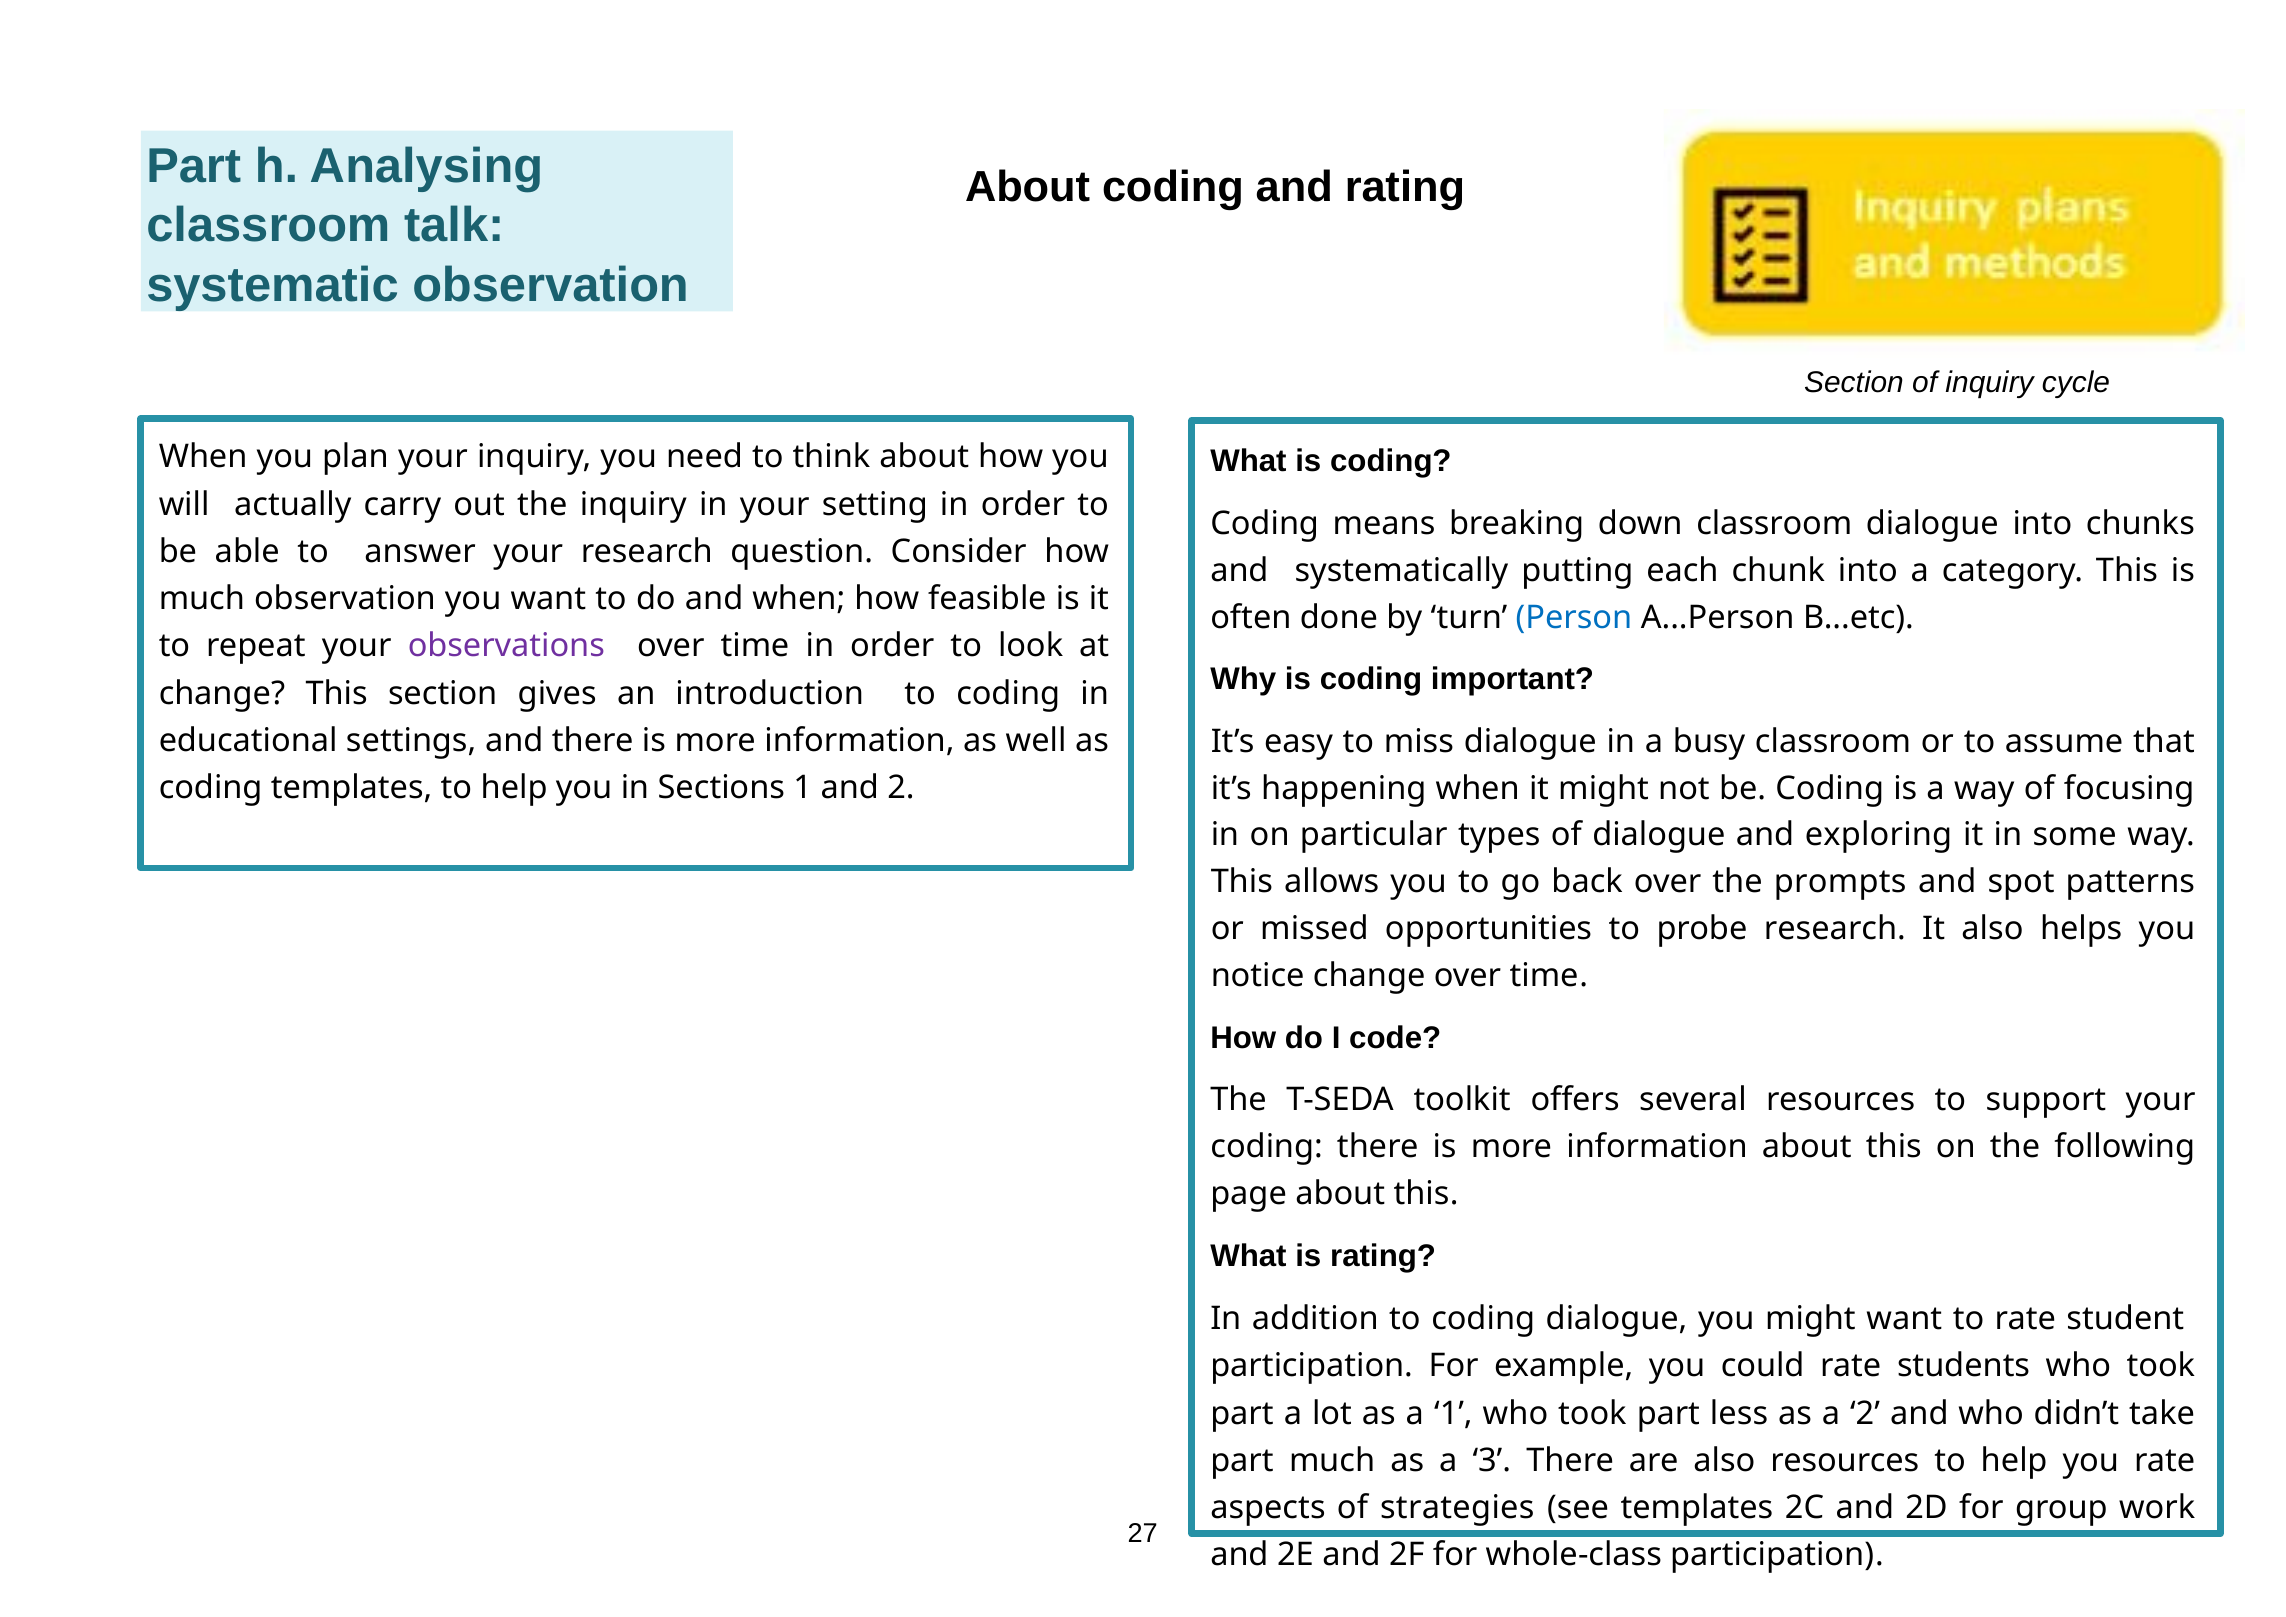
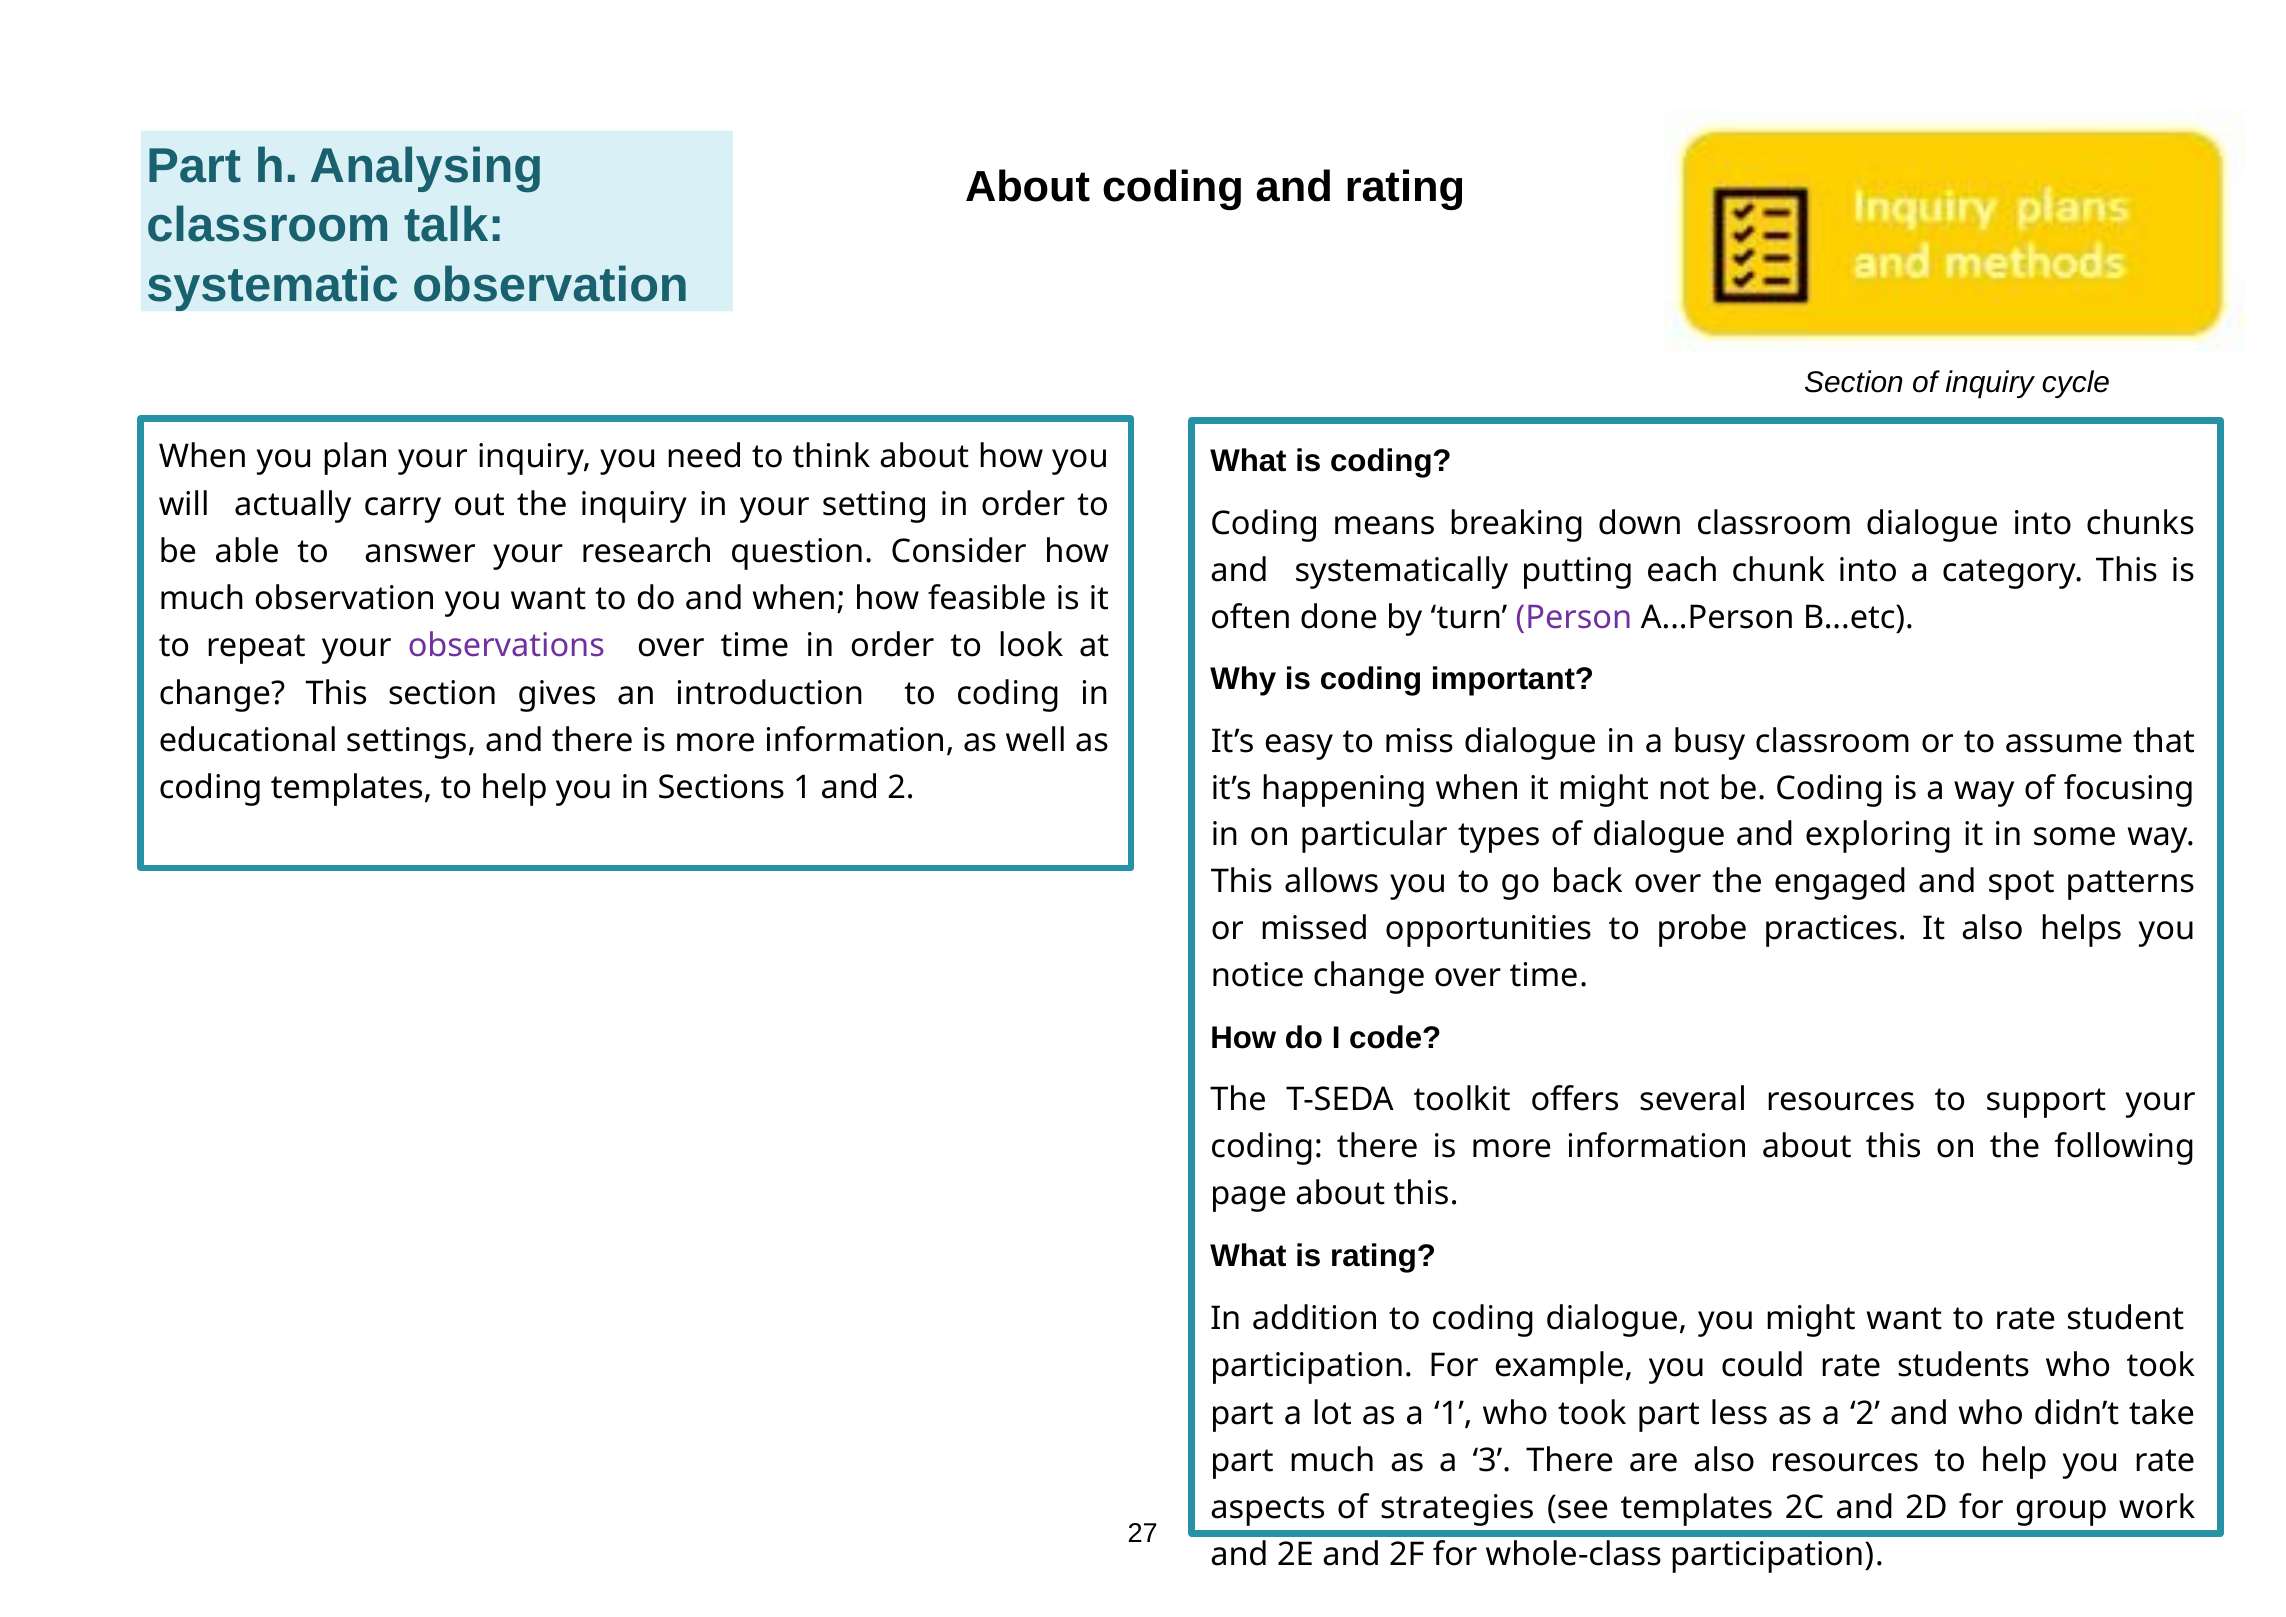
Person colour: blue -> purple
prompts: prompts -> engaged
probe research: research -> practices
